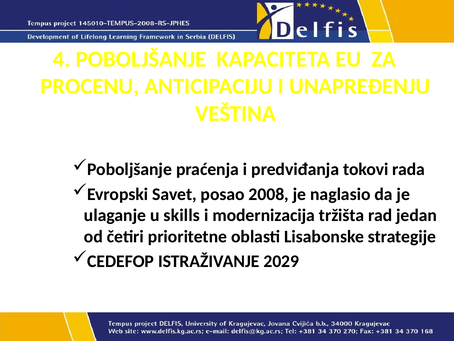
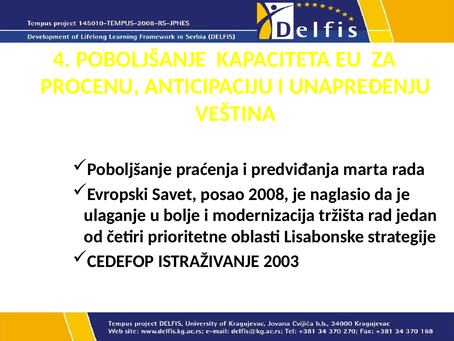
tokovi: tokovi -> marta
skills: skills -> bolje
2029: 2029 -> 2003
